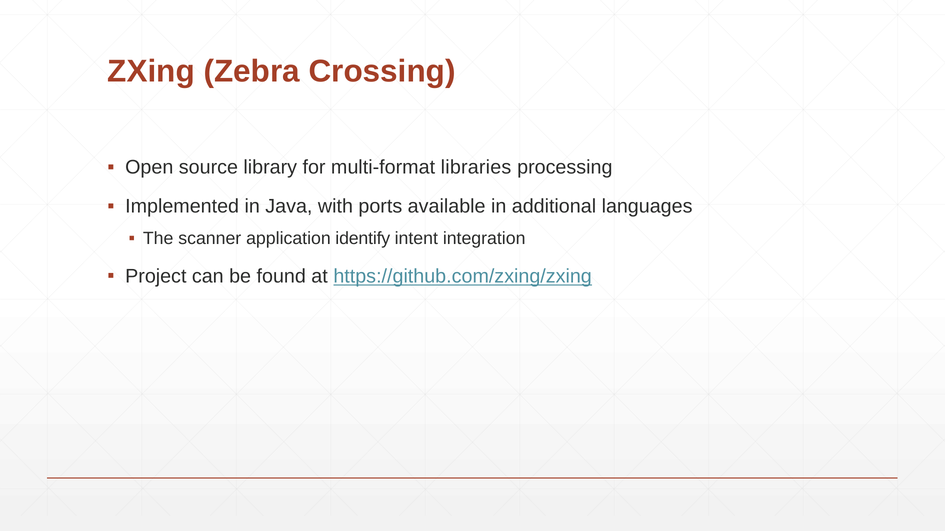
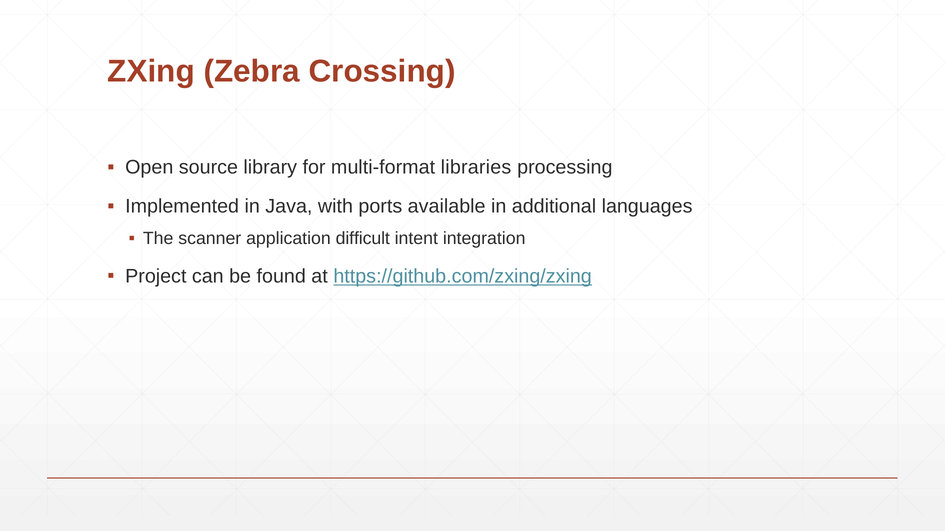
identify: identify -> difficult
